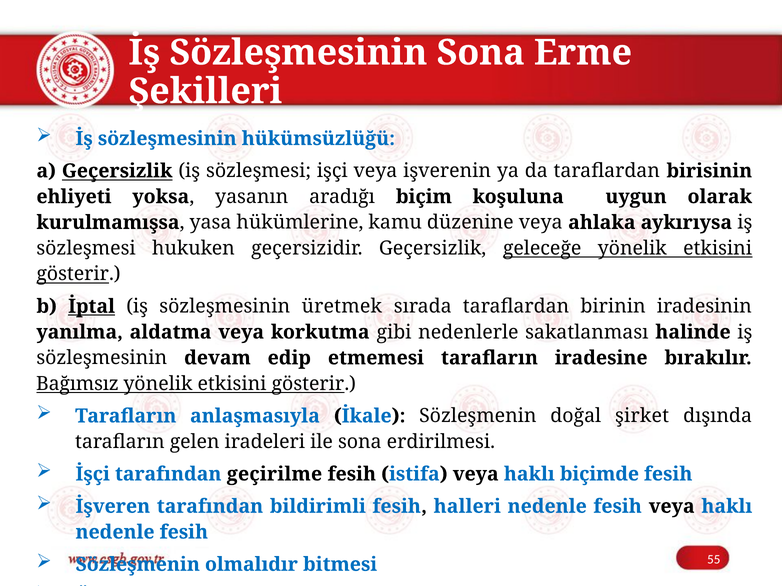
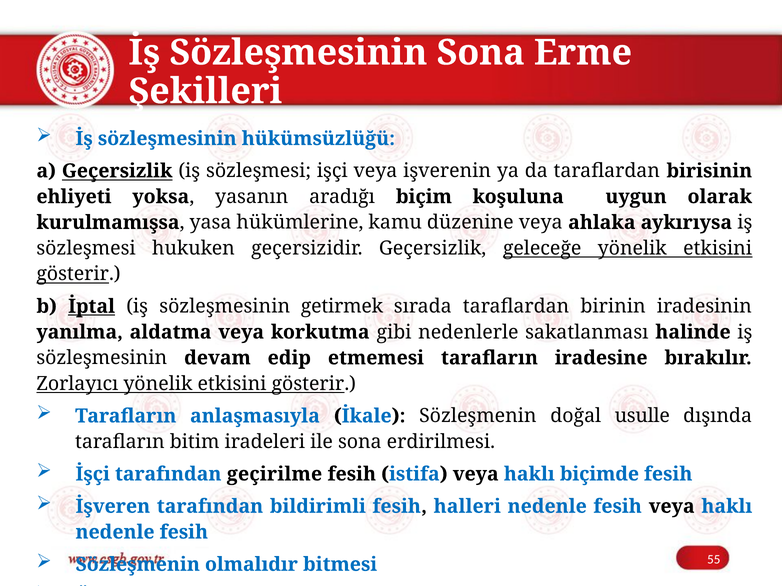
üretmek: üretmek -> getirmek
Bağımsız: Bağımsız -> Zorlayıcı
şirket: şirket -> usulle
gelen: gelen -> bitim
